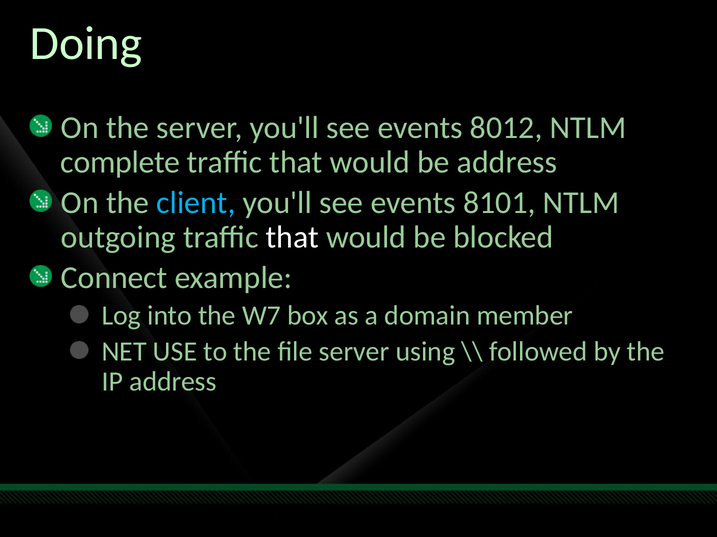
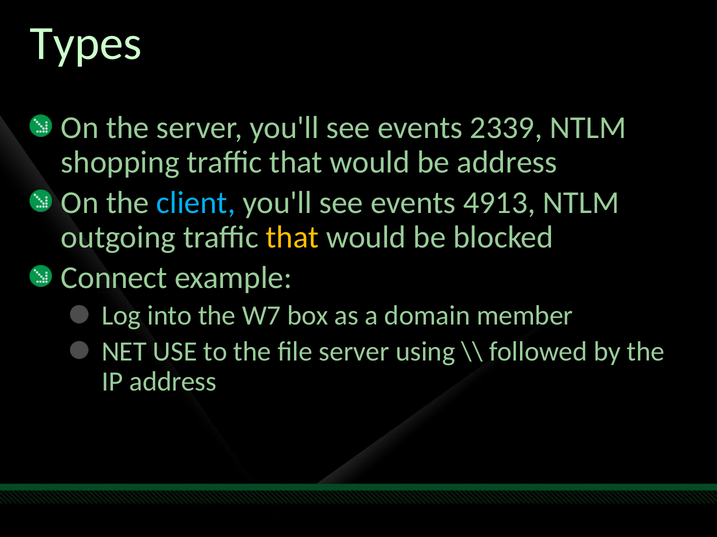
Doing: Doing -> Types
8012: 8012 -> 2339
complete: complete -> shopping
8101: 8101 -> 4913
that at (292, 238) colour: white -> yellow
